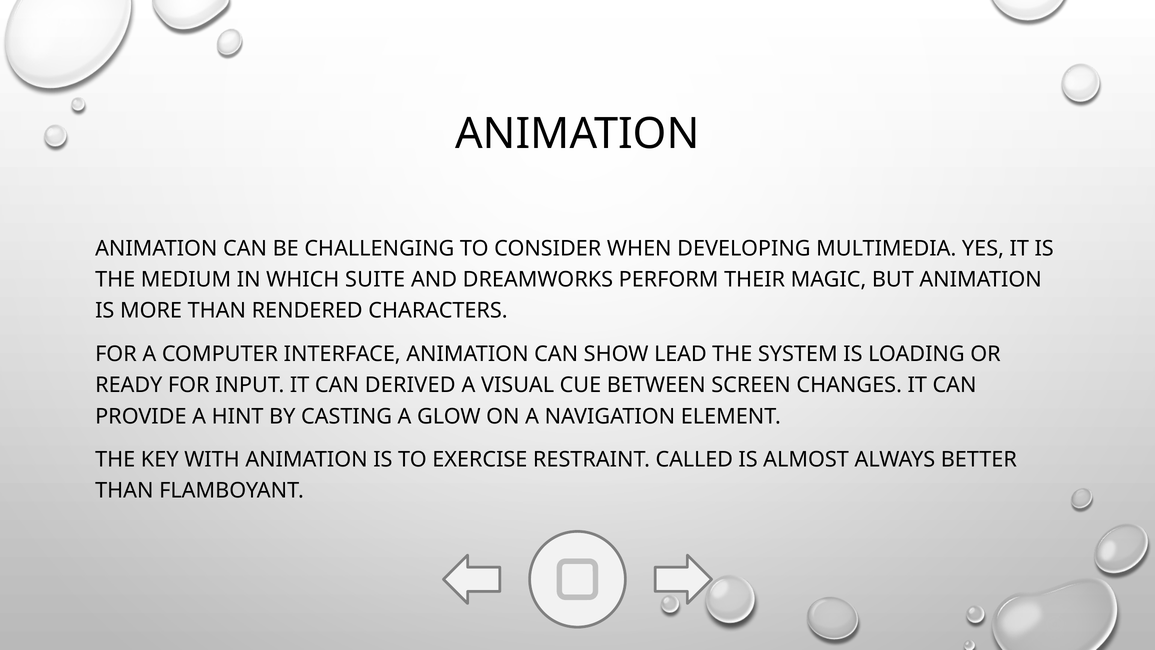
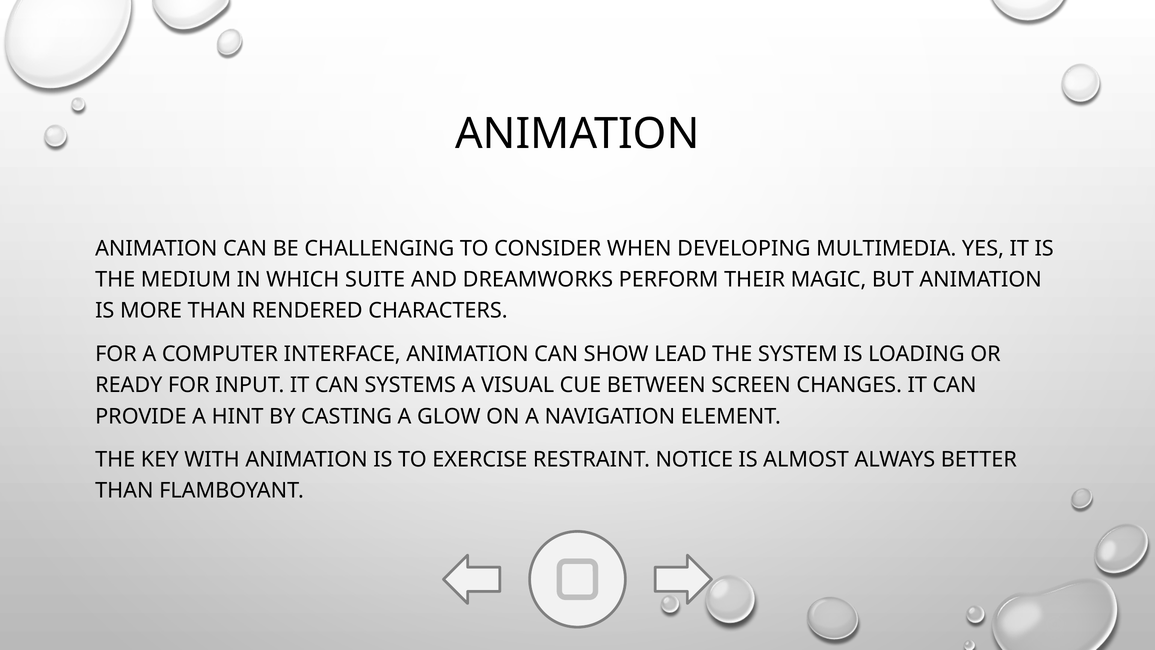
DERIVED: DERIVED -> SYSTEMS
CALLED: CALLED -> NOTICE
